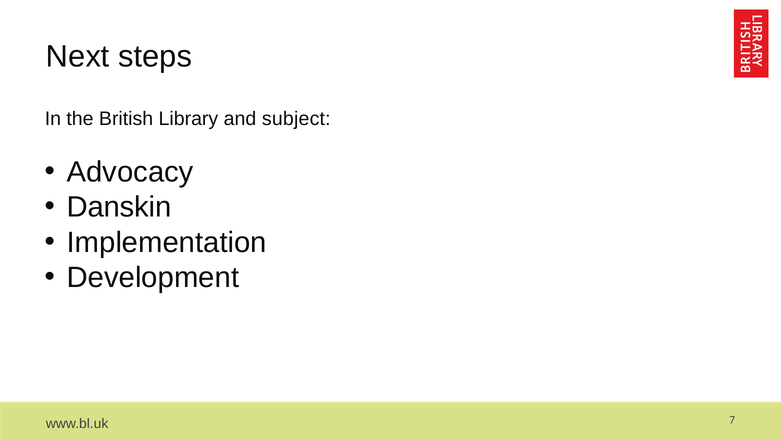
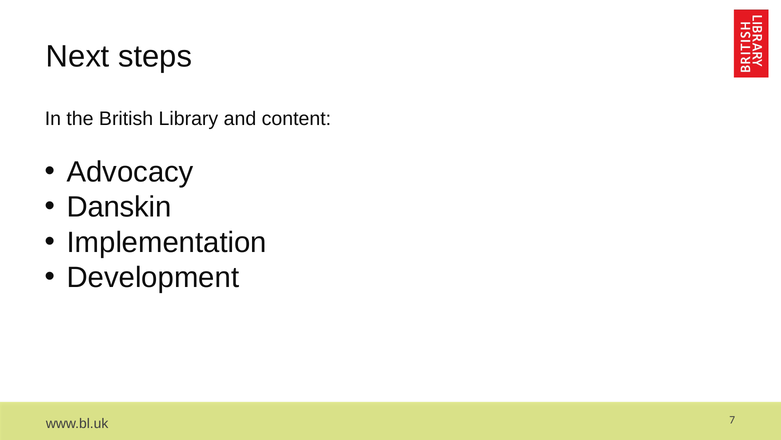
subject: subject -> content
